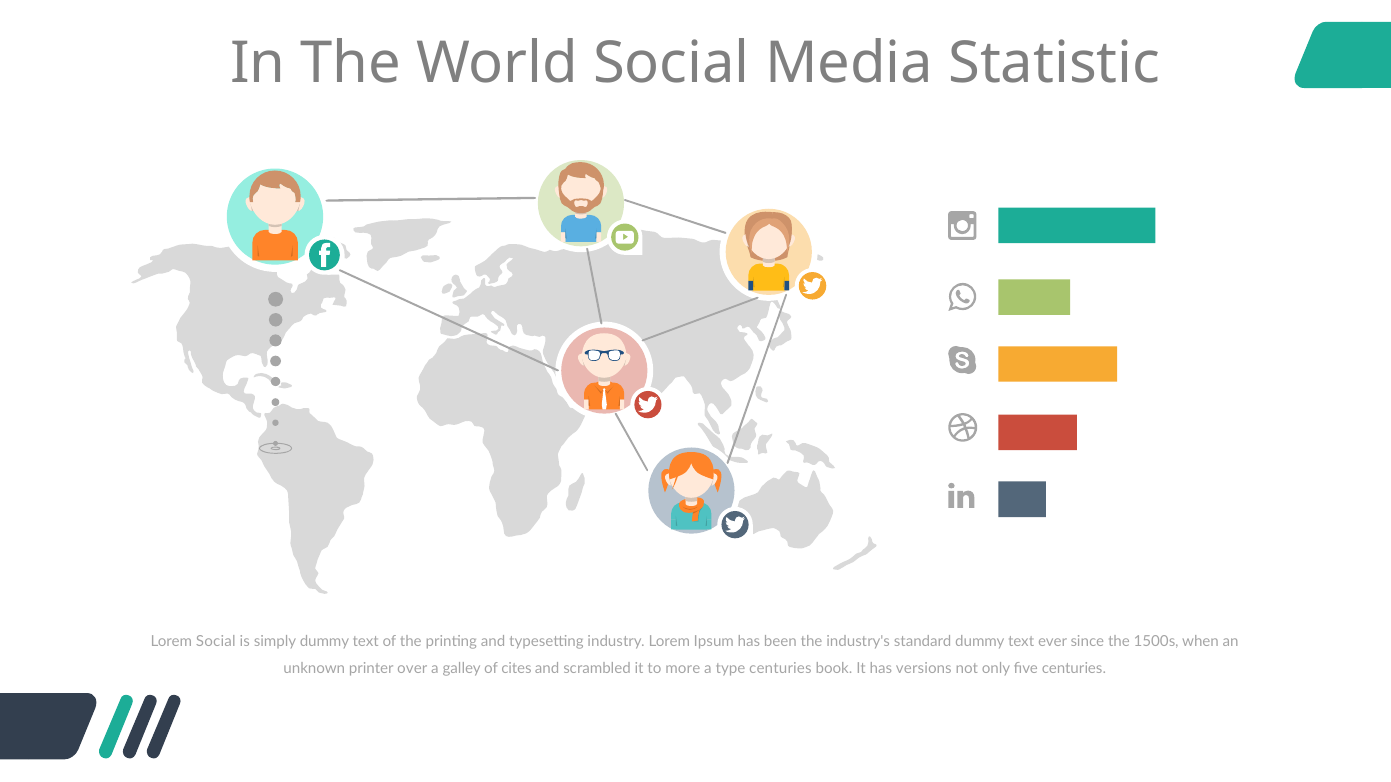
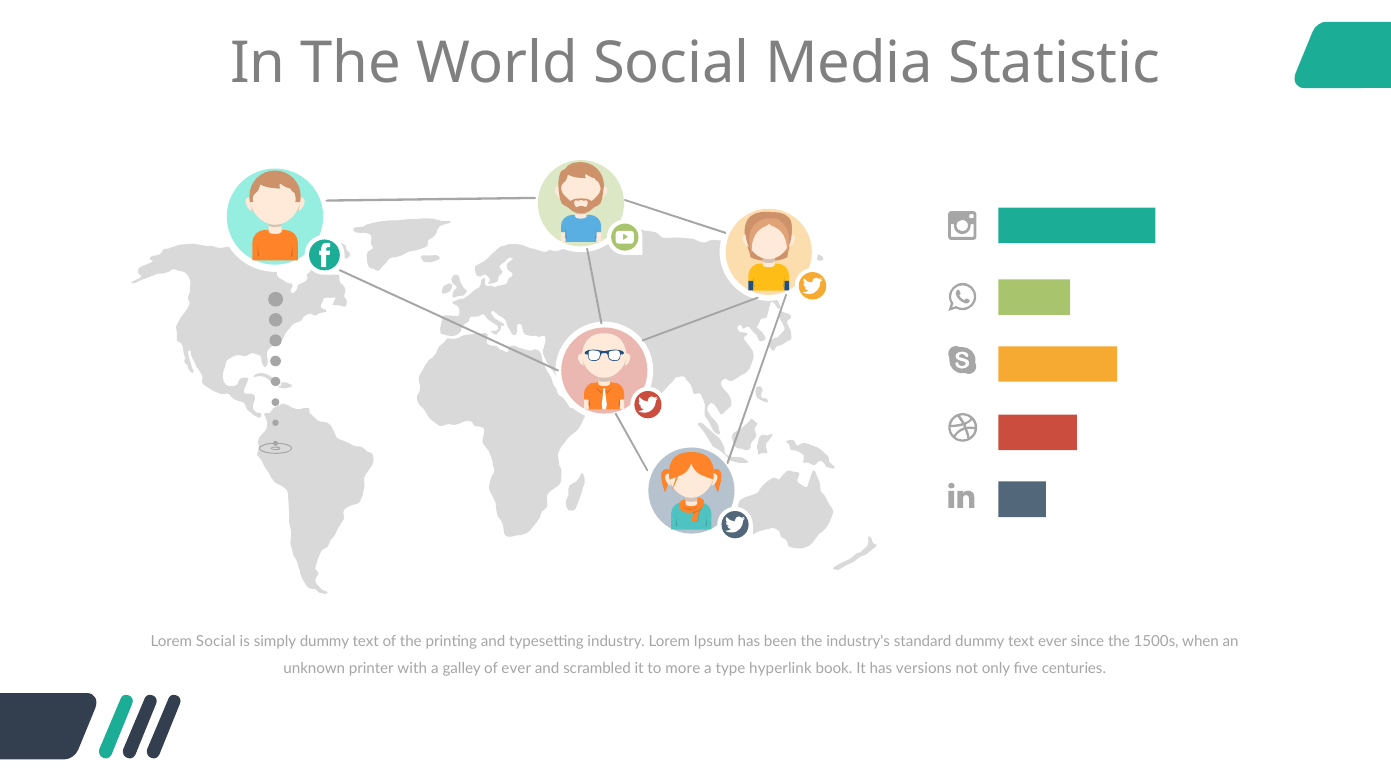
over: over -> with
of cites: cites -> ever
type centuries: centuries -> hyperlink
